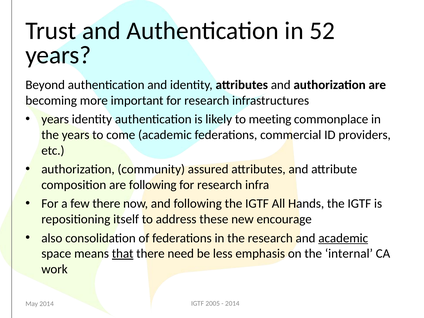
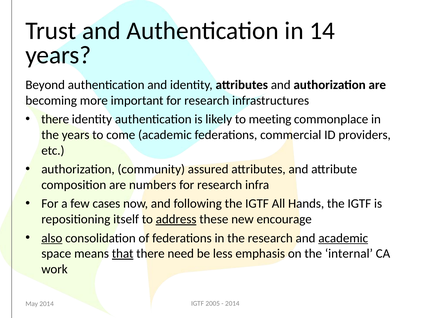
52: 52 -> 14
years at (55, 119): years -> there
are following: following -> numbers
few there: there -> cases
address underline: none -> present
also underline: none -> present
